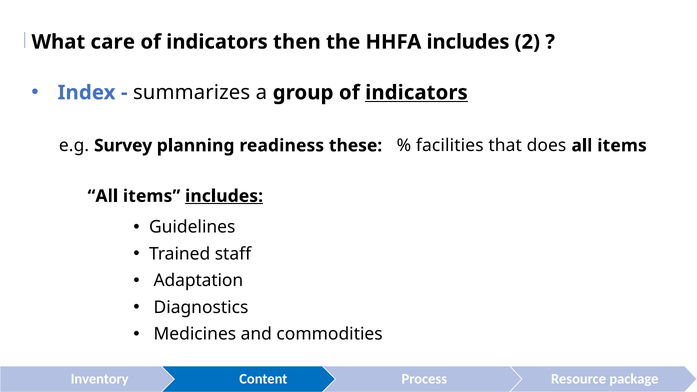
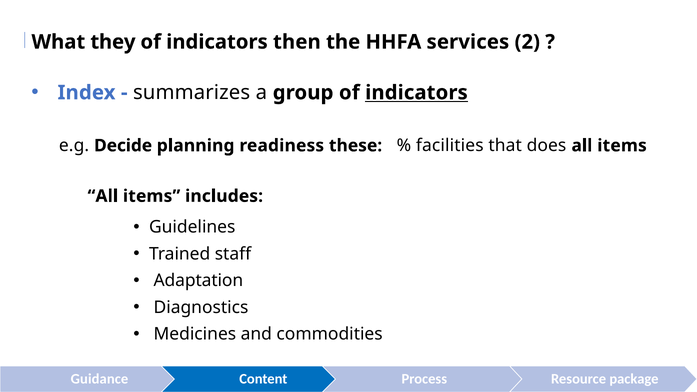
care: care -> they
HHFA includes: includes -> services
Survey: Survey -> Decide
includes at (224, 196) underline: present -> none
Inventory: Inventory -> Guidance
